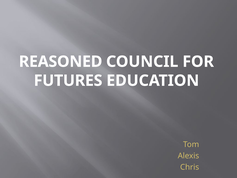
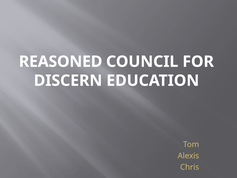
FUTURES: FUTURES -> DISCERN
